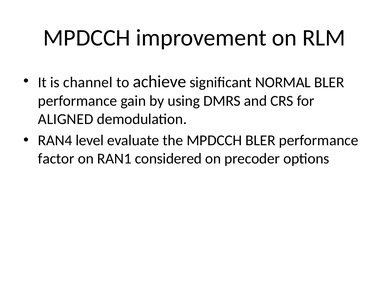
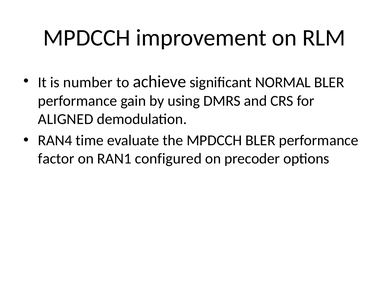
channel: channel -> number
level: level -> time
considered: considered -> configured
